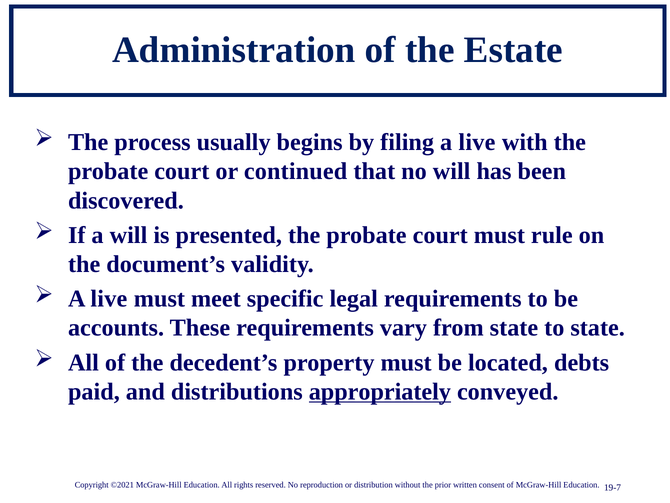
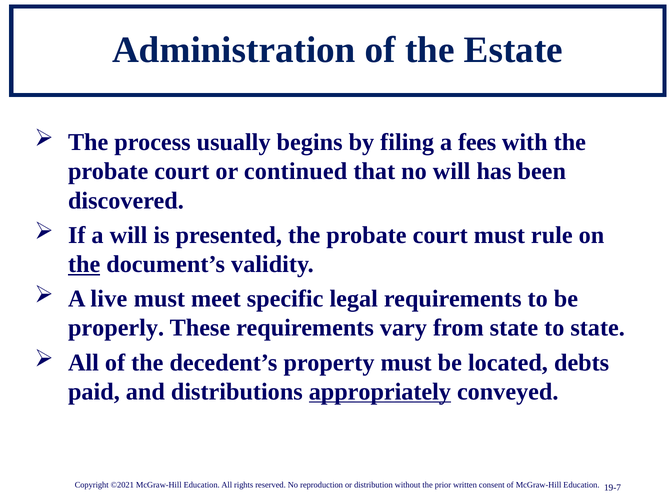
filing a live: live -> fees
the at (84, 264) underline: none -> present
accounts: accounts -> properly
